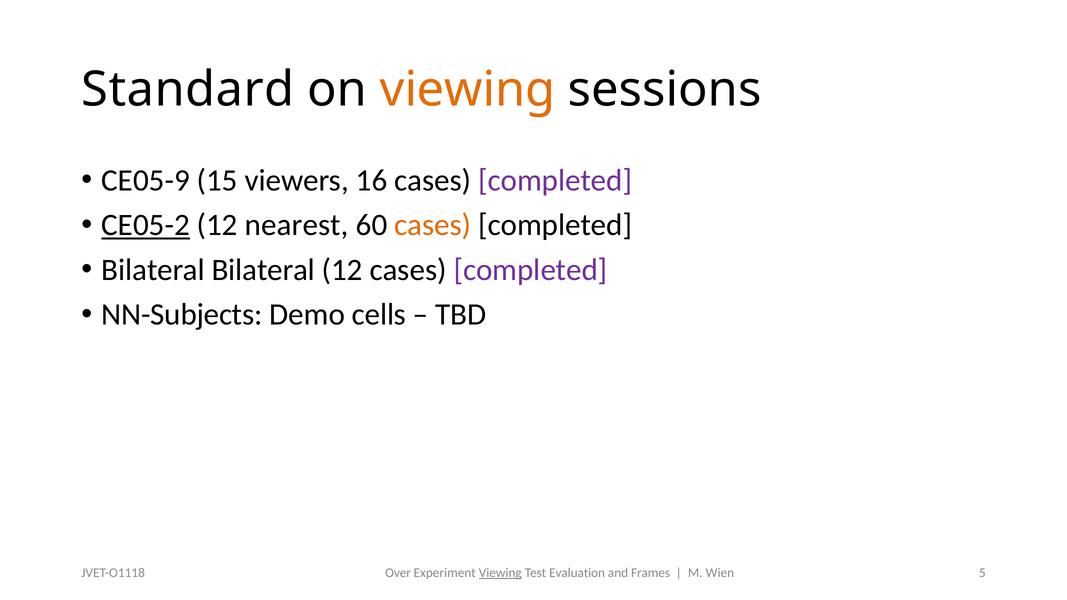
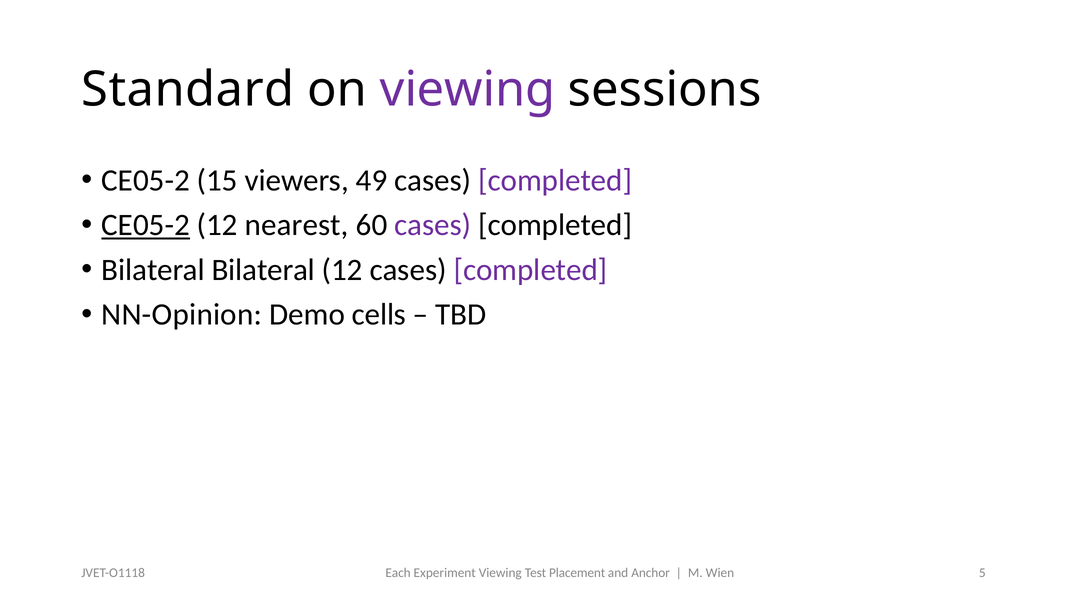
viewing at (468, 90) colour: orange -> purple
CE05-9 at (146, 180): CE05-9 -> CE05-2
16: 16 -> 49
cases at (433, 225) colour: orange -> purple
NN-Subjects: NN-Subjects -> NN-Opinion
Over: Over -> Each
Viewing at (500, 573) underline: present -> none
Evaluation: Evaluation -> Placement
Frames: Frames -> Anchor
